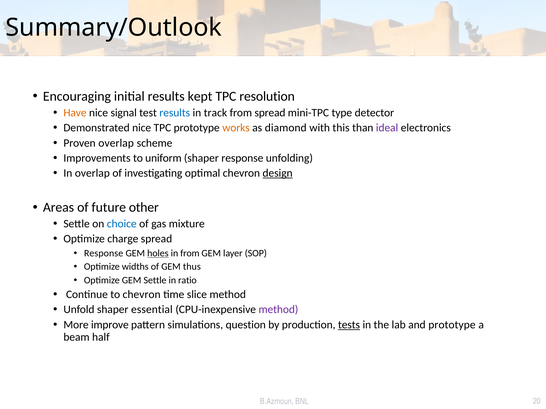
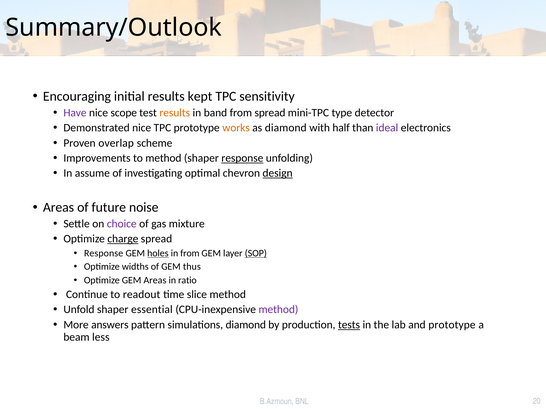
resolution: resolution -> sensitivity
Have colour: orange -> purple
signal: signal -> scope
results at (175, 113) colour: blue -> orange
track: track -> band
this: this -> half
to uniform: uniform -> method
response at (242, 158) underline: none -> present
In overlap: overlap -> assume
other: other -> noise
choice colour: blue -> purple
charge underline: none -> present
SOP underline: none -> present
GEM Settle: Settle -> Areas
to chevron: chevron -> readout
improve: improve -> answers
simulations question: question -> diamond
half: half -> less
